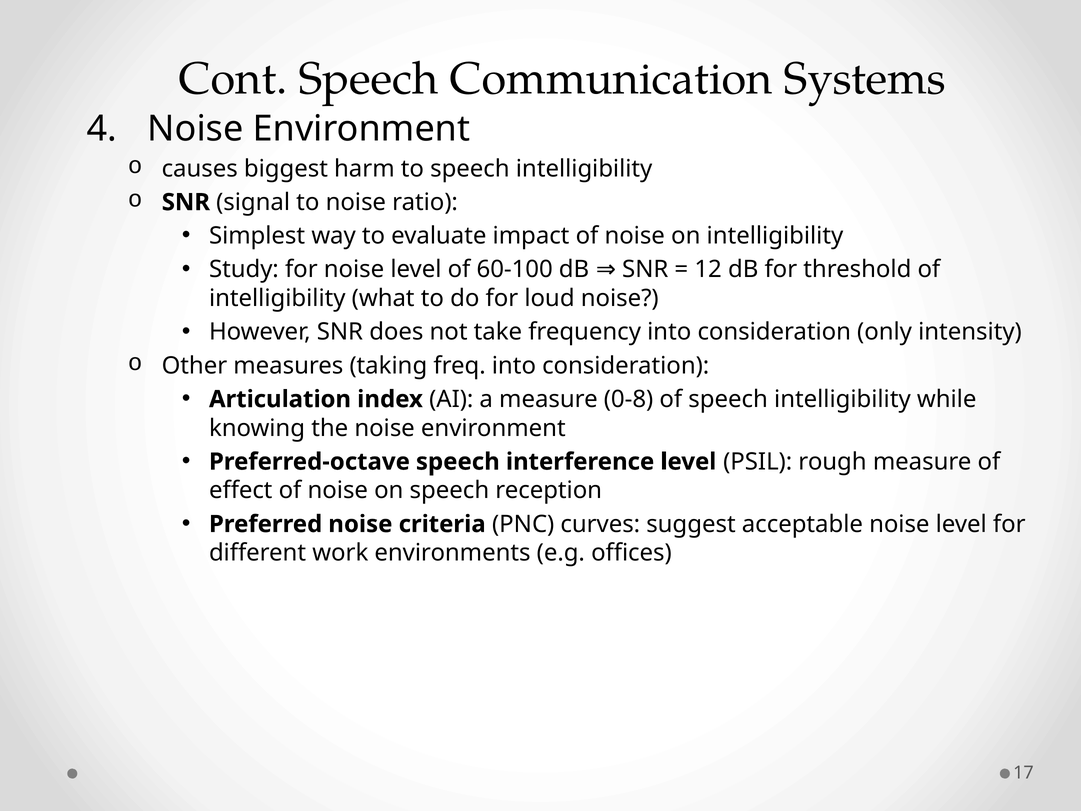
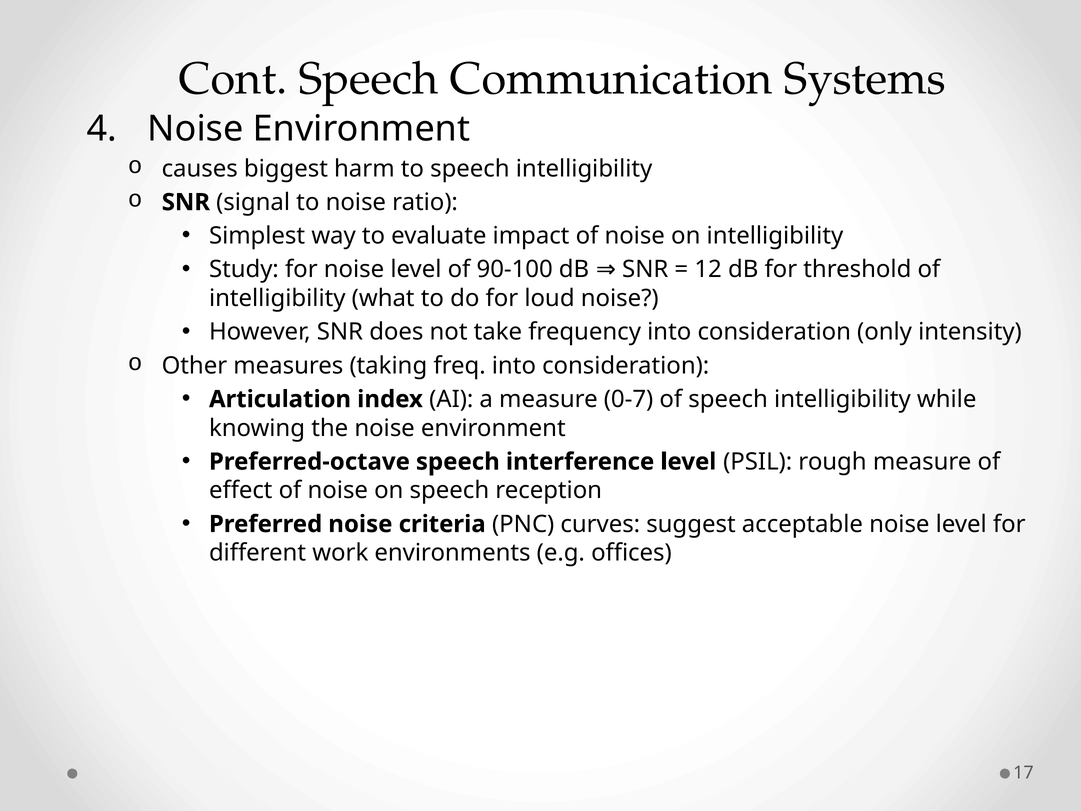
60-100: 60-100 -> 90-100
0-8: 0-8 -> 0-7
